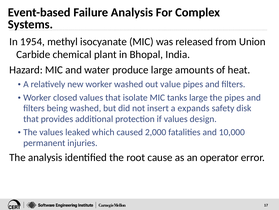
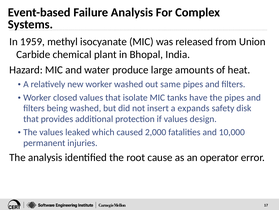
1954: 1954 -> 1959
value: value -> same
tanks large: large -> have
